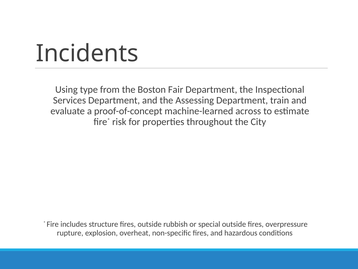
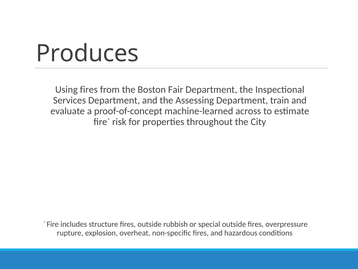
Incidents: Incidents -> Produces
Using type: type -> fires
